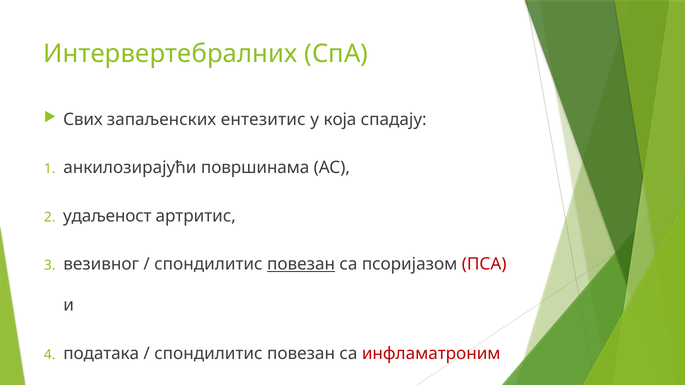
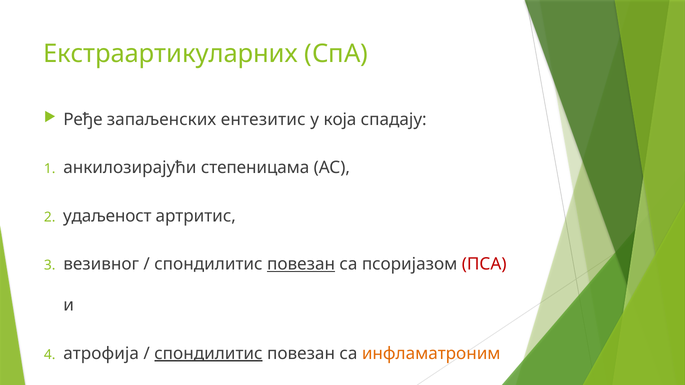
Интервертебралних: Интервертебралних -> Екстраартикуларних
Свих: Свих -> Ређе
површинама: површинама -> степеницама
података: података -> атрофија
спондилитис at (208, 354) underline: none -> present
инфламатроним colour: red -> orange
